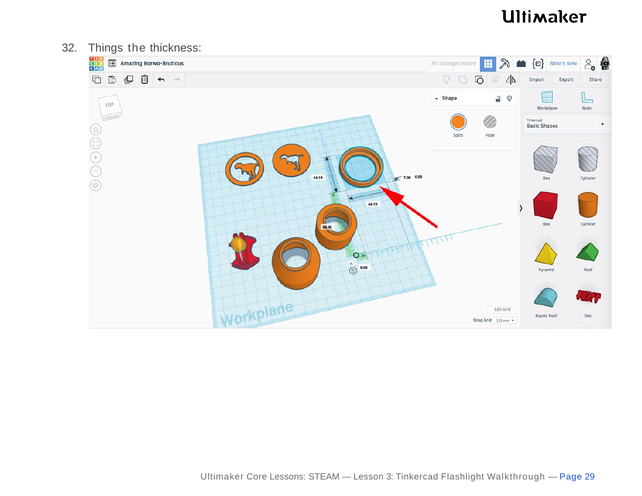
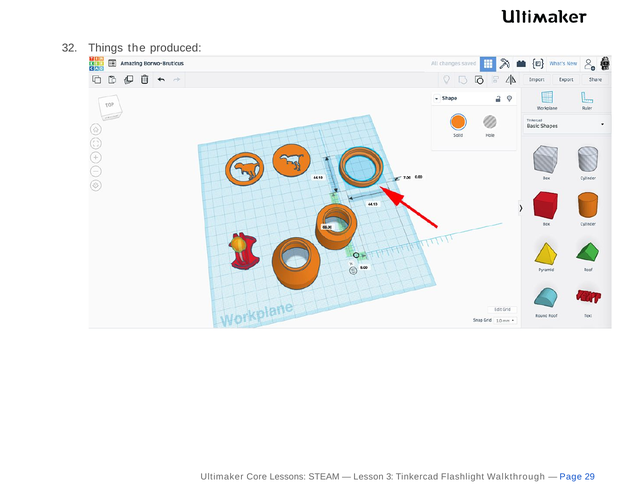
thickness: thickness -> produced
